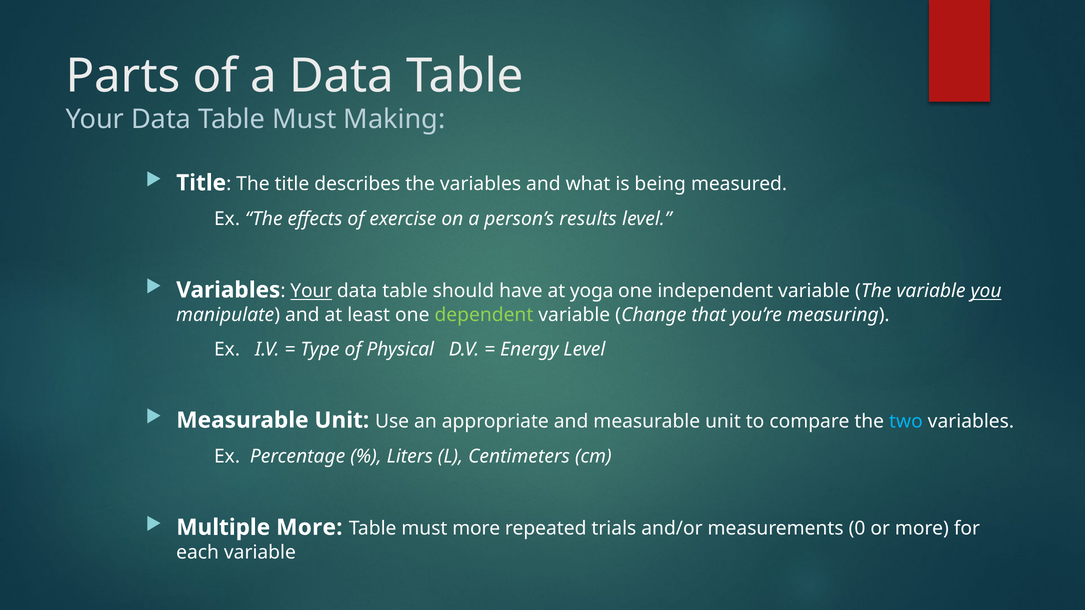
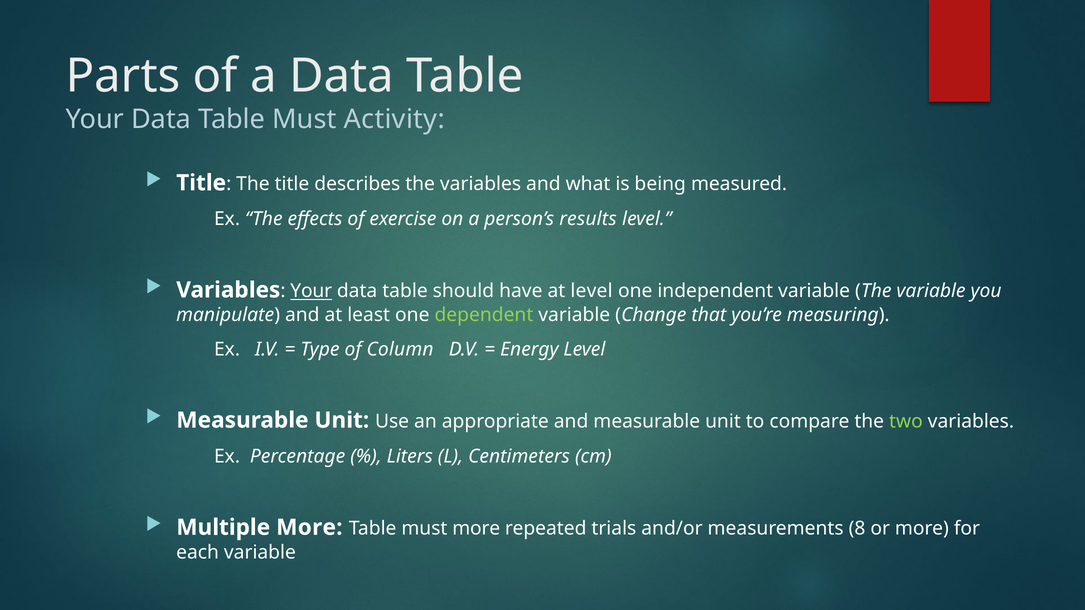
Making: Making -> Activity
at yoga: yoga -> level
you underline: present -> none
Physical: Physical -> Column
two colour: light blue -> light green
0: 0 -> 8
